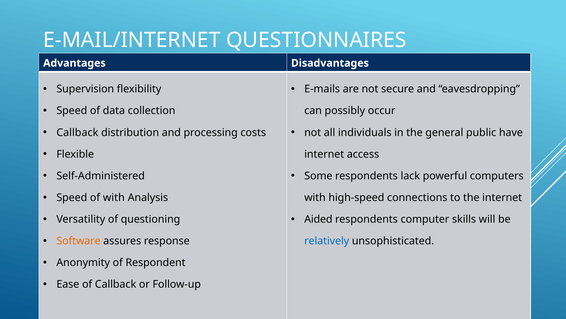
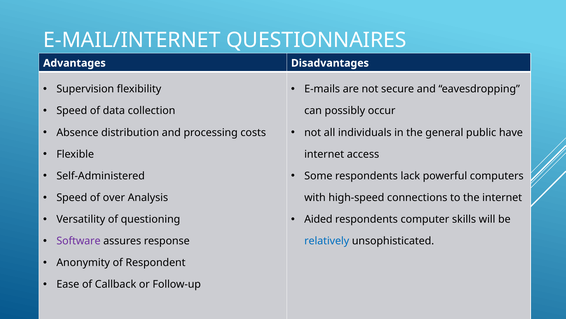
Callback at (77, 132): Callback -> Absence
of with: with -> over
Software colour: orange -> purple
